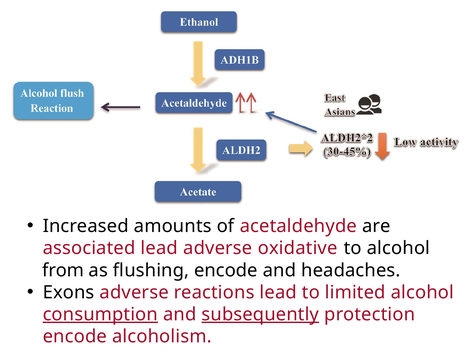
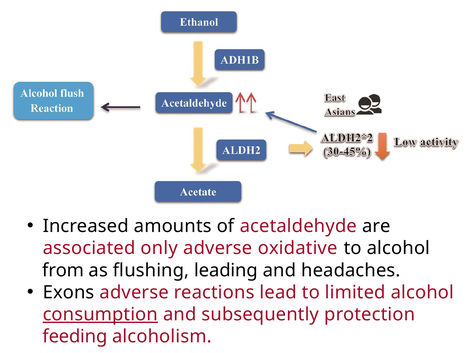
associated lead: lead -> only
flushing encode: encode -> leading
subsequently underline: present -> none
encode at (75, 337): encode -> feeding
